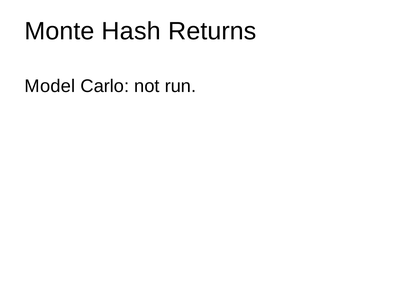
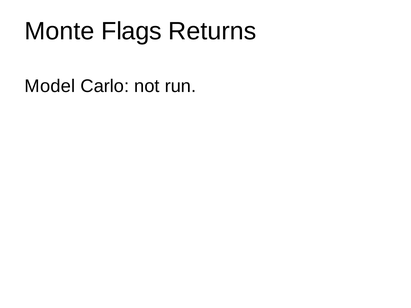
Hash: Hash -> Flags
